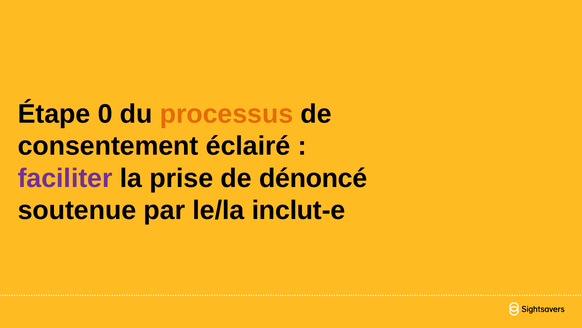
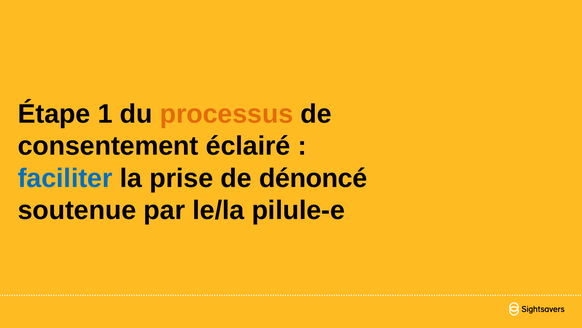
0: 0 -> 1
faciliter colour: purple -> blue
inclut-e: inclut-e -> pilule-e
